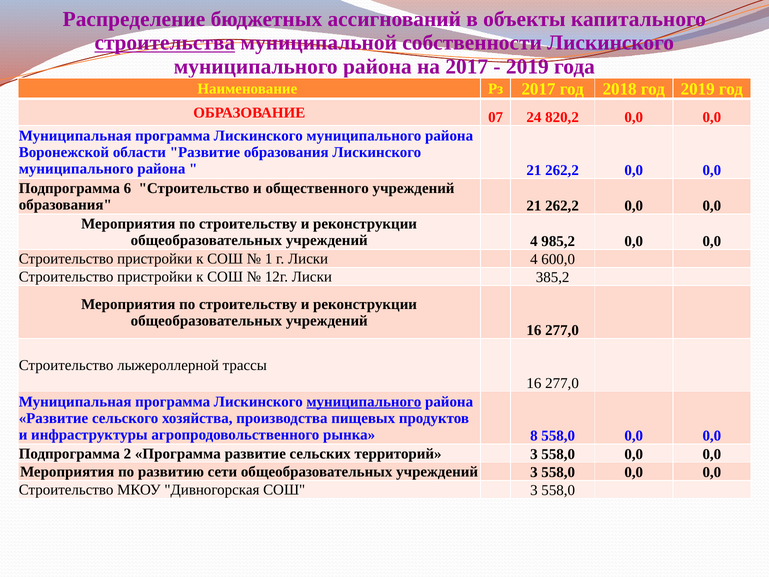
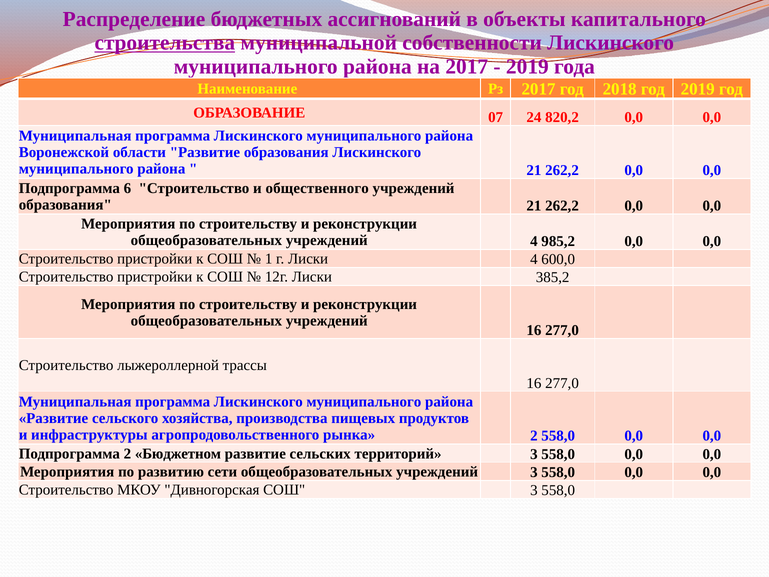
муниципального at (364, 401) underline: present -> none
рынка 8: 8 -> 2
2 Программа: Программа -> Бюджетном
